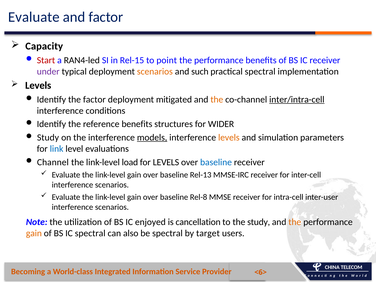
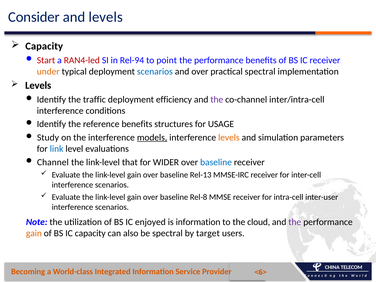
Evaluate at (34, 17): Evaluate -> Consider
and factor: factor -> levels
RAN4-led colour: black -> red
Rel-15: Rel-15 -> Rel-94
under colour: purple -> orange
scenarios at (155, 71) colour: orange -> blue
and such: such -> over
the factor: factor -> traffic
mitigated: mitigated -> efficiency
the at (217, 99) colour: orange -> purple
inter/intra-cell underline: present -> none
WIDER: WIDER -> USAGE
load: load -> that
for LEVELS: LEVELS -> WIDER
is cancellation: cancellation -> information
the study: study -> cloud
the at (295, 222) colour: orange -> purple
IC spectral: spectral -> capacity
